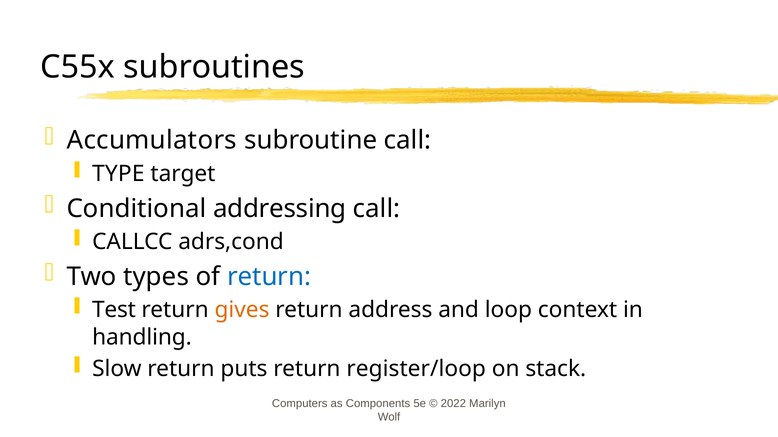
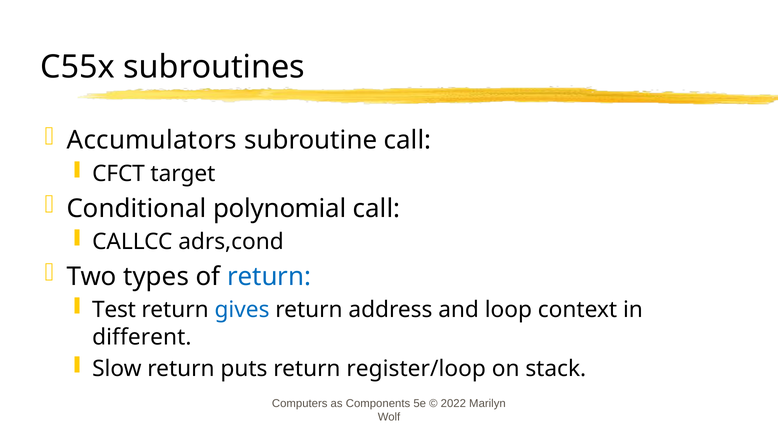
TYPE: TYPE -> CFCT
addressing: addressing -> polynomial
gives colour: orange -> blue
handling: handling -> different
